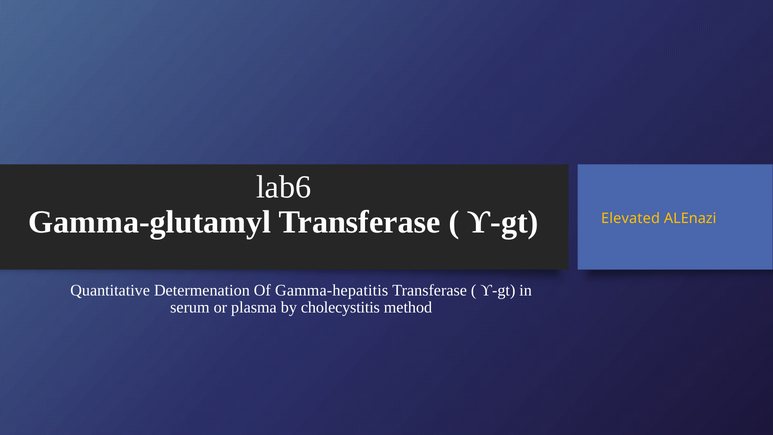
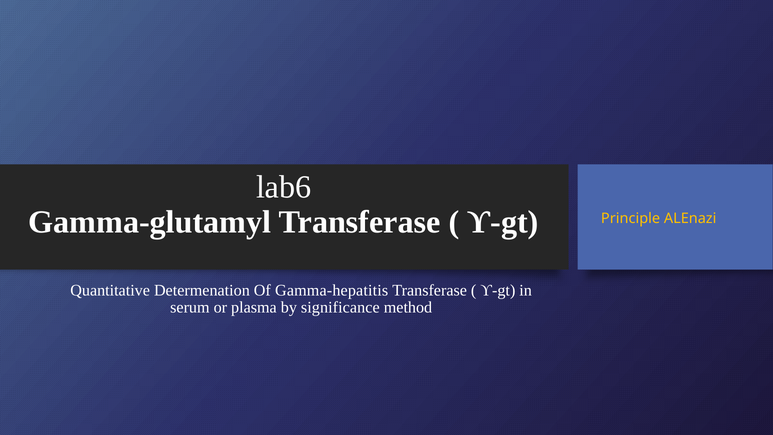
Elevated: Elevated -> Principle
cholecystitis: cholecystitis -> significance
